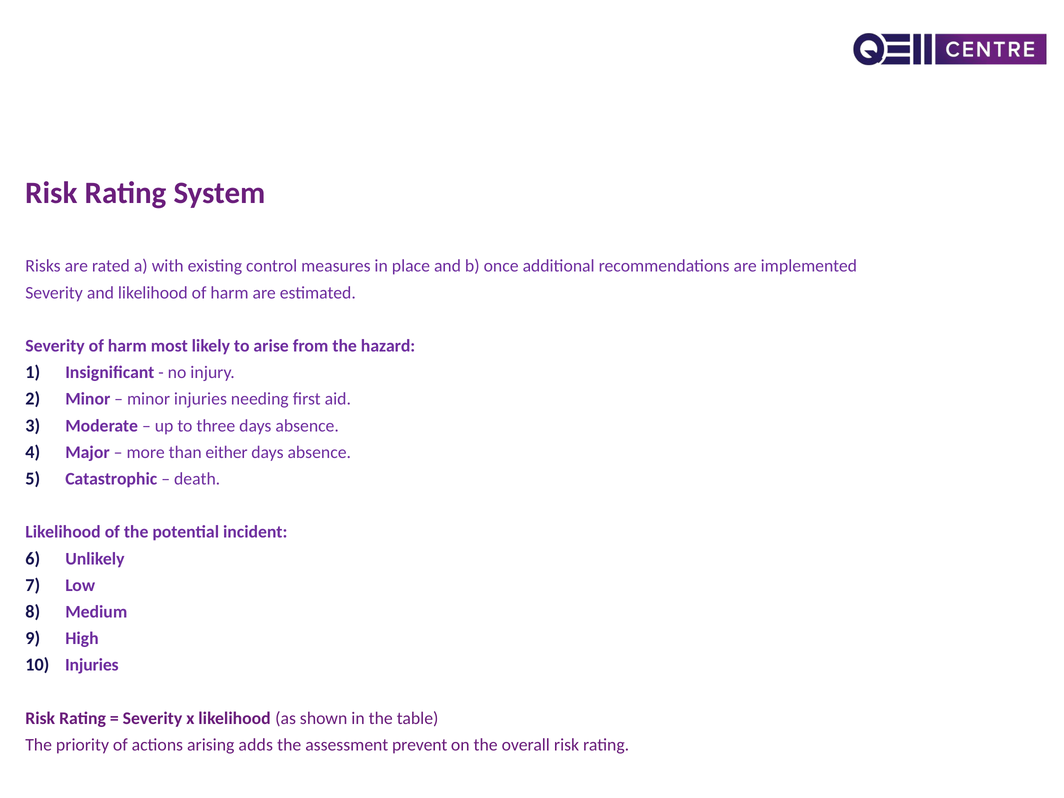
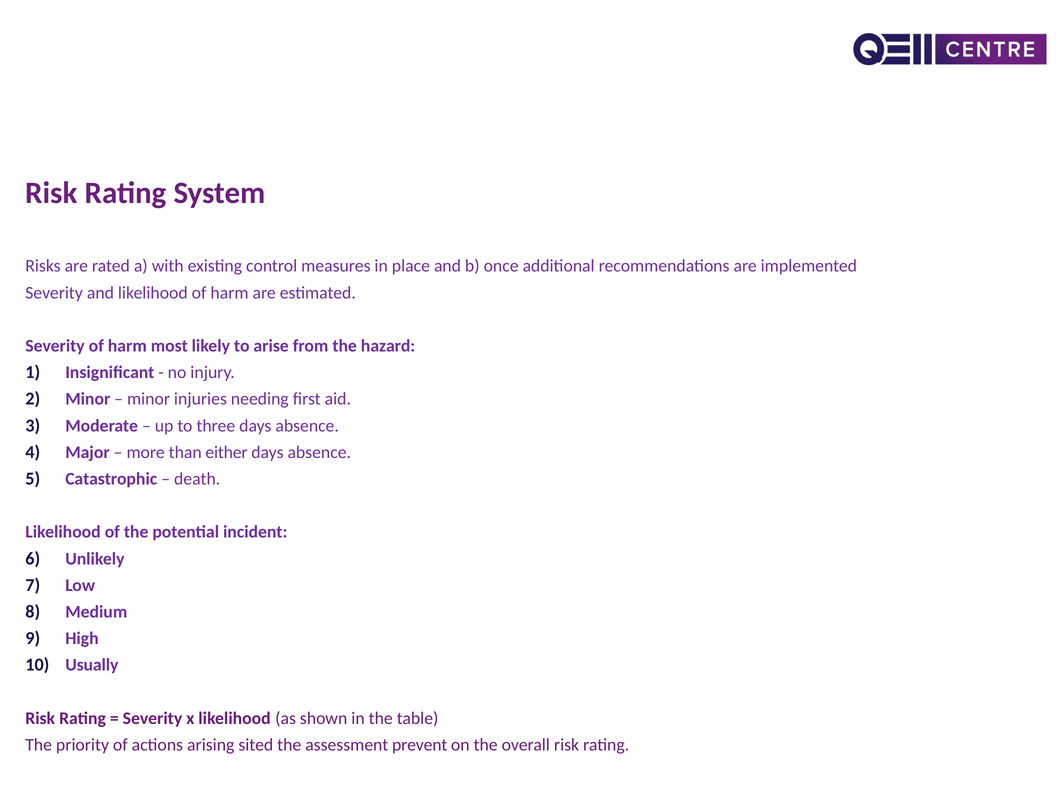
Injuries at (92, 665): Injuries -> Usually
adds: adds -> sited
